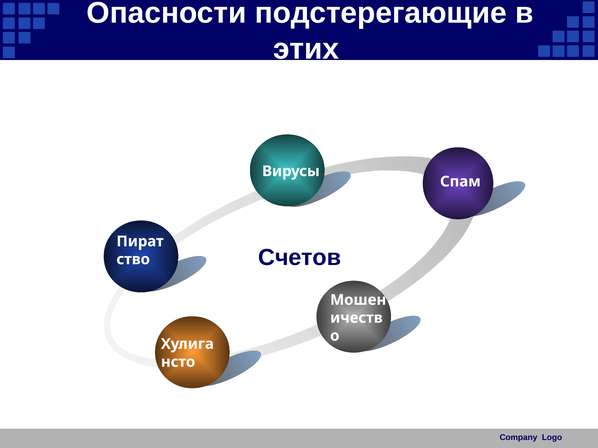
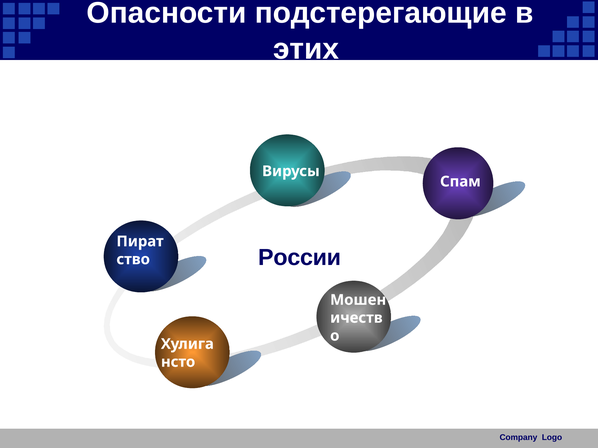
Счетов: Счетов -> России
